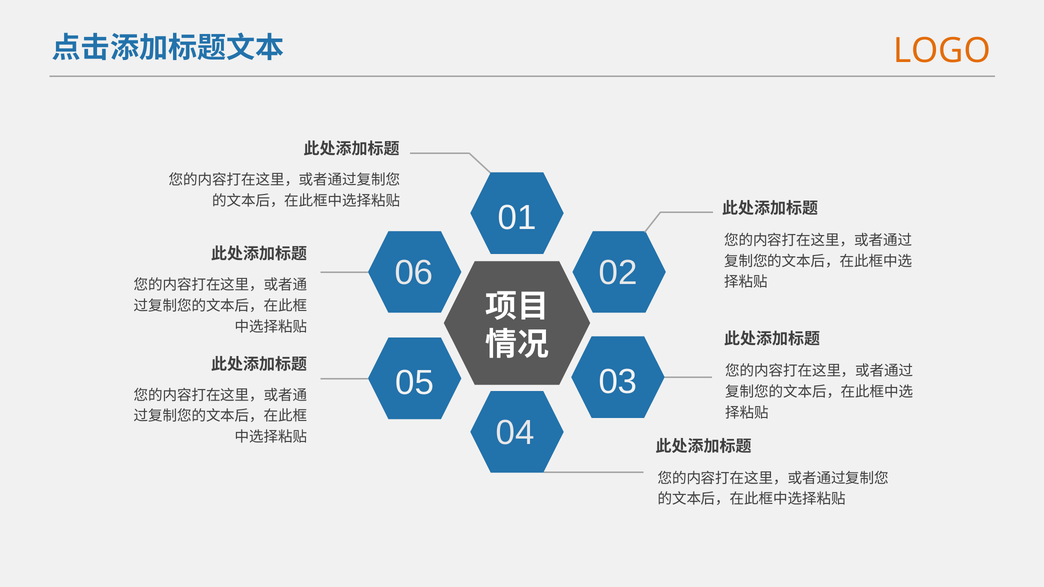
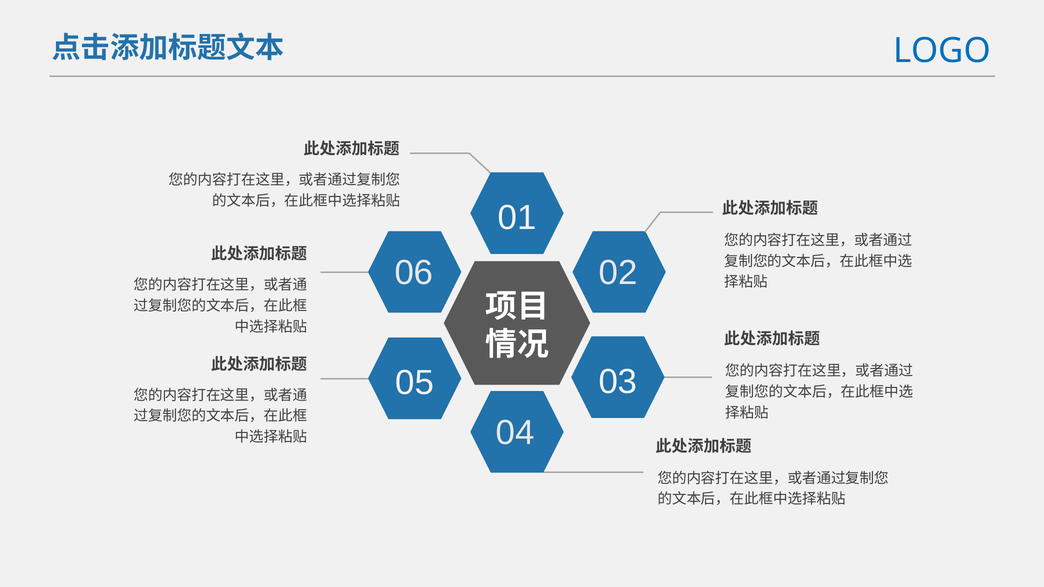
LOGO colour: orange -> blue
